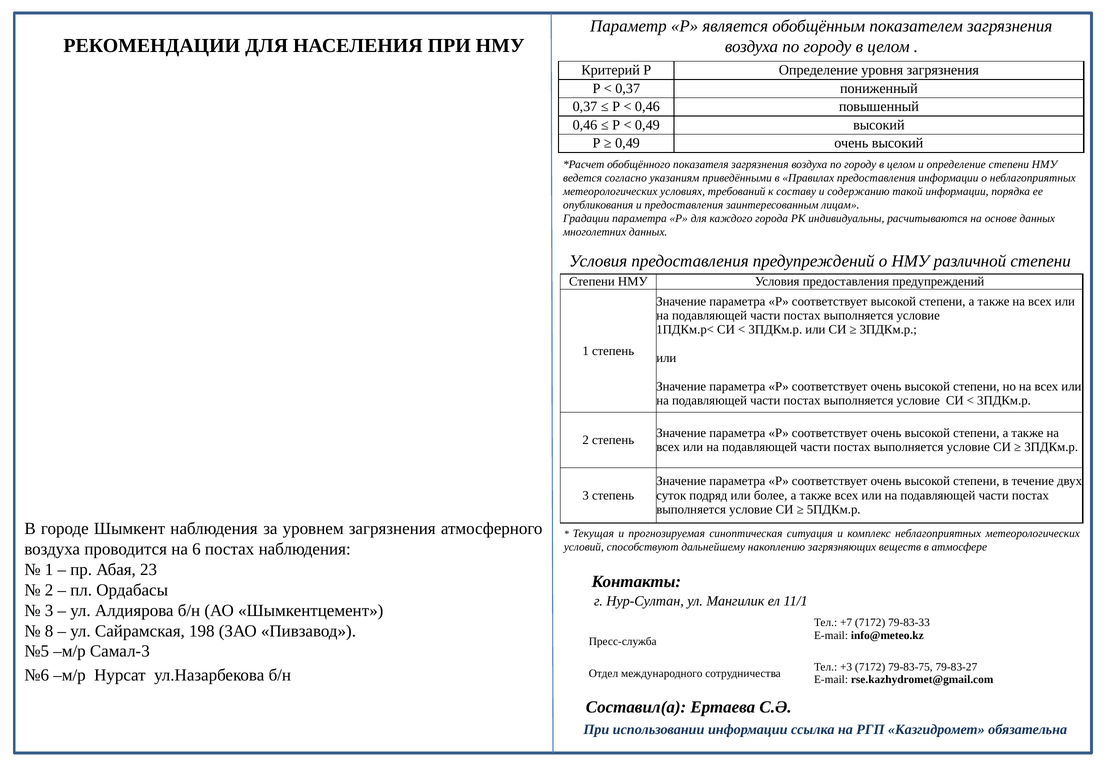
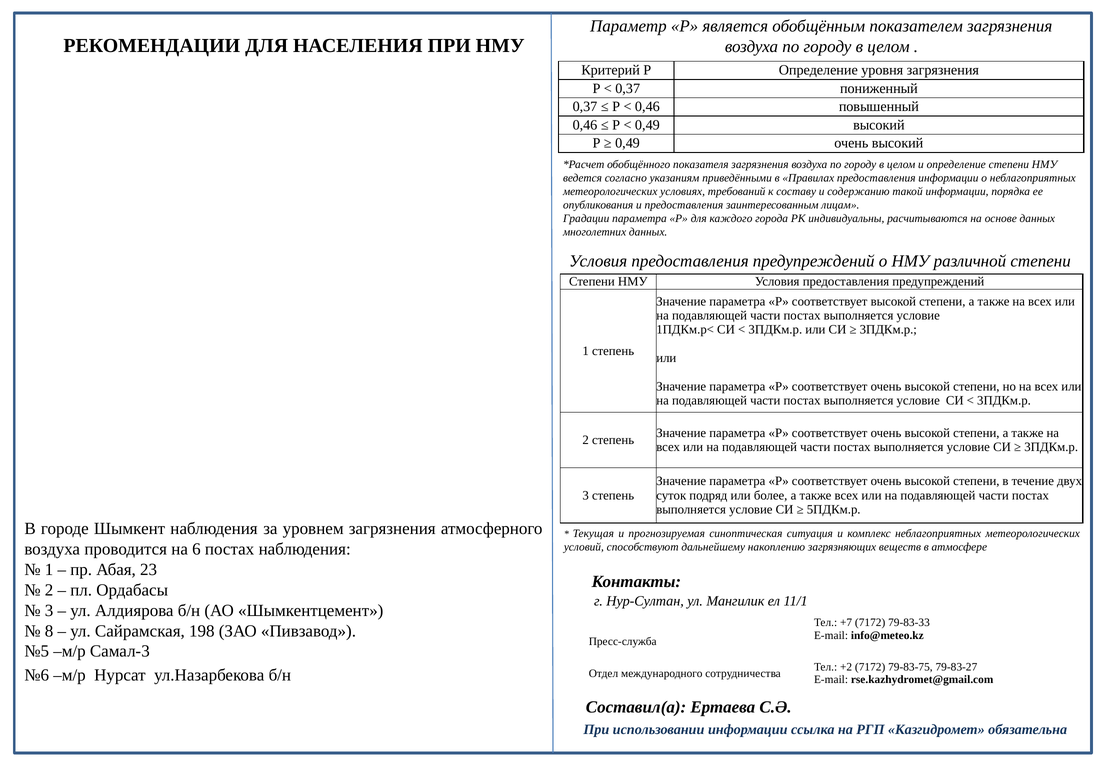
+3: +3 -> +2
